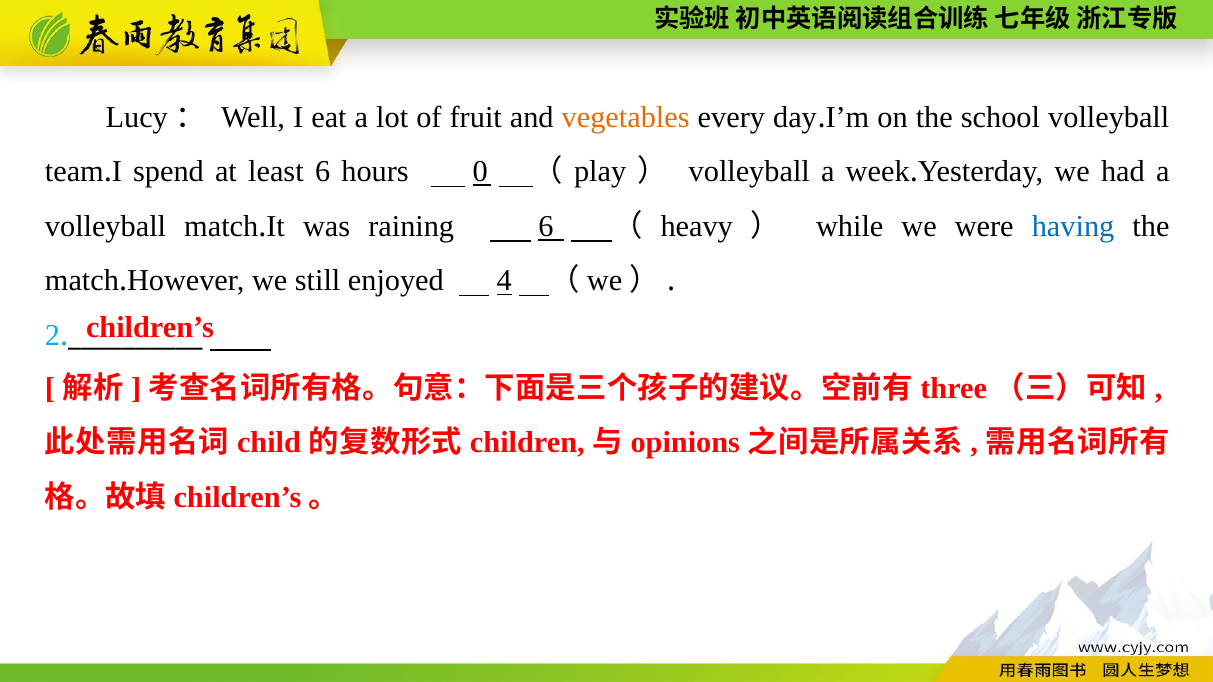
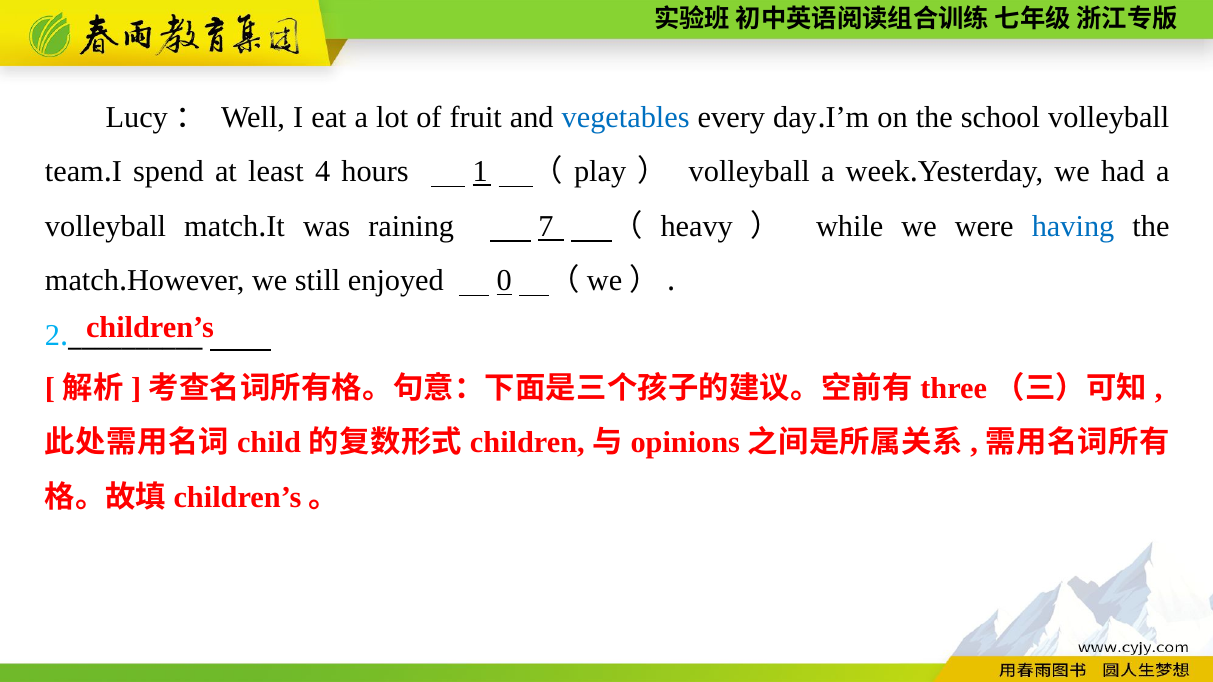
vegetables colour: orange -> blue
least 6: 6 -> 4
0: 0 -> 1
raining 6: 6 -> 7
4: 4 -> 0
